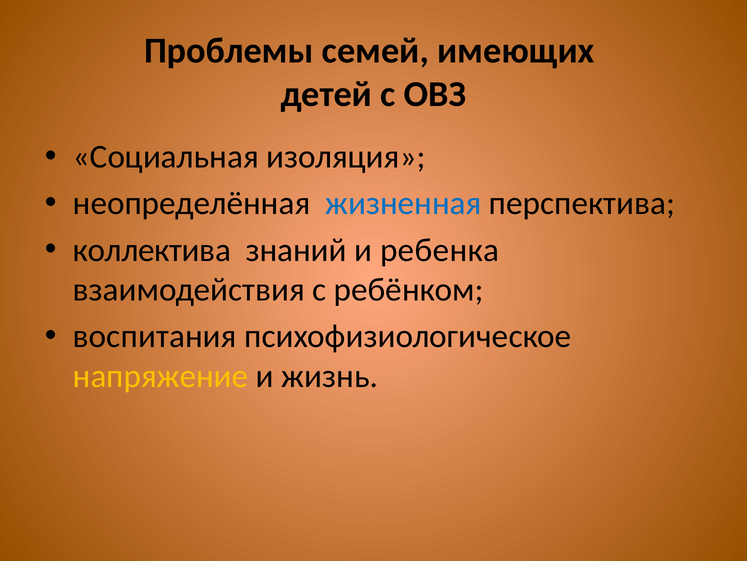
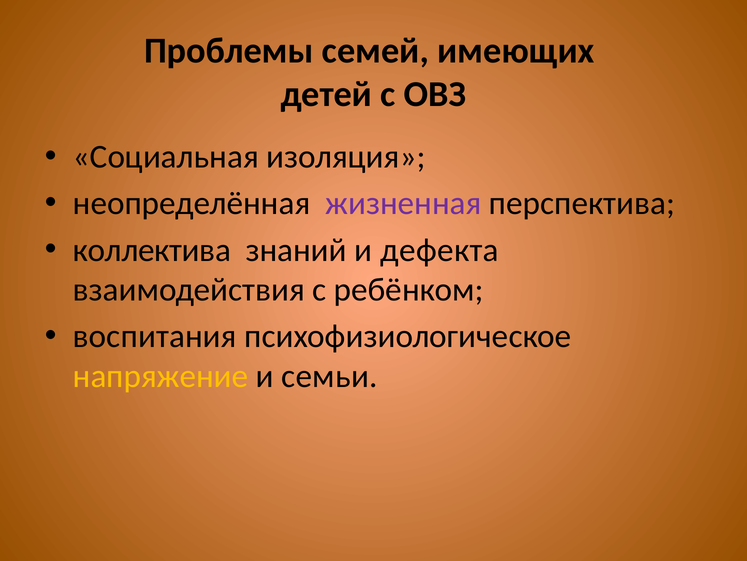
жизненная colour: blue -> purple
ребенка: ребенка -> дефекта
жизнь: жизнь -> семьи
